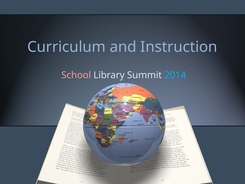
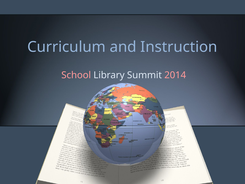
2014 colour: light blue -> pink
